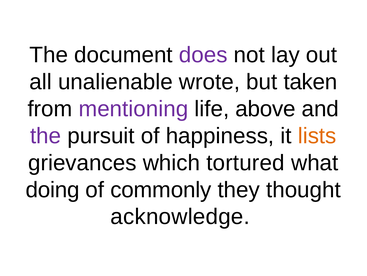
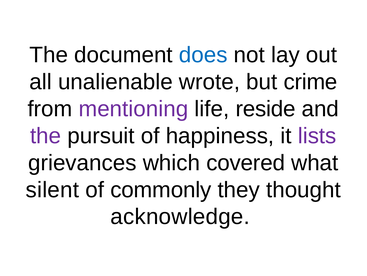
does colour: purple -> blue
taken: taken -> crime
above: above -> reside
lists colour: orange -> purple
tortured: tortured -> covered
doing: doing -> silent
